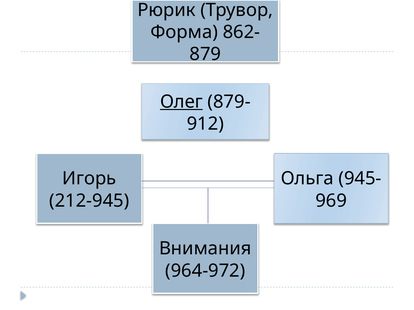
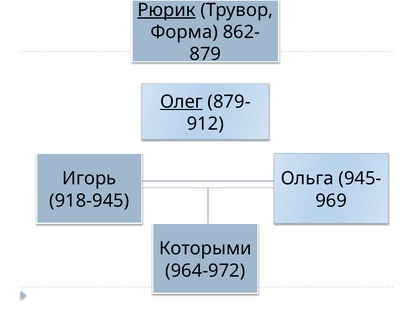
Рюрик underline: none -> present
212-945: 212-945 -> 918-945
Внимания: Внимания -> Которыми
